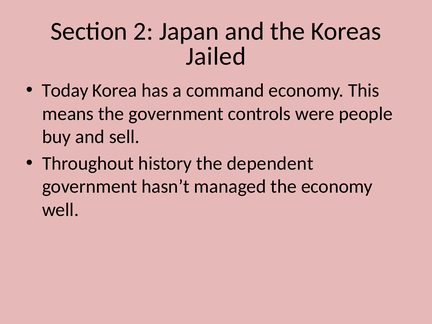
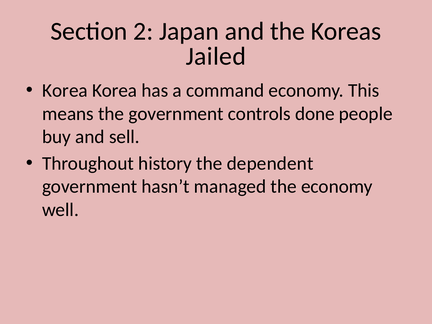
Today at (65, 91): Today -> Korea
were: were -> done
